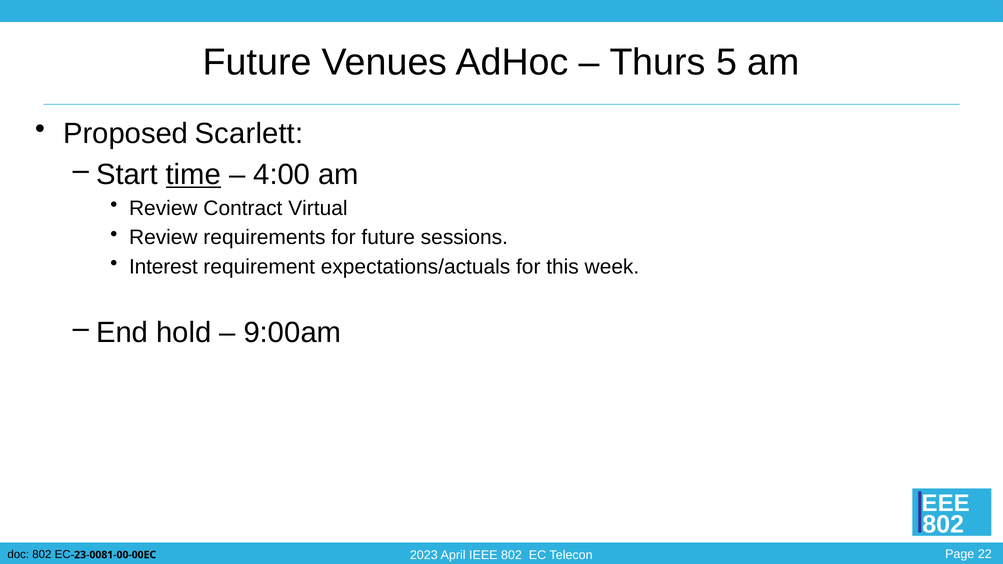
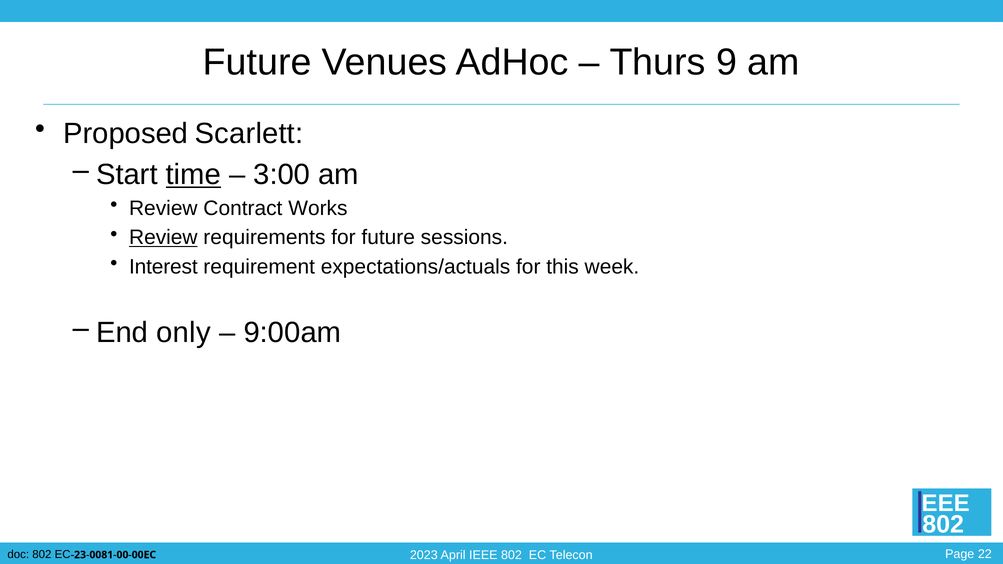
5: 5 -> 9
4:00: 4:00 -> 3:00
Virtual: Virtual -> Works
Review at (163, 238) underline: none -> present
hold: hold -> only
